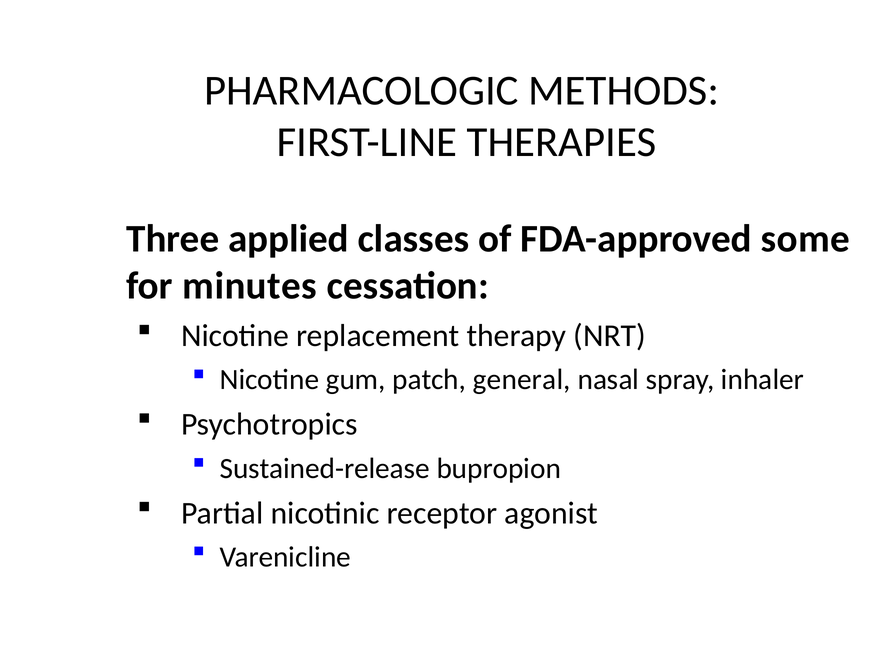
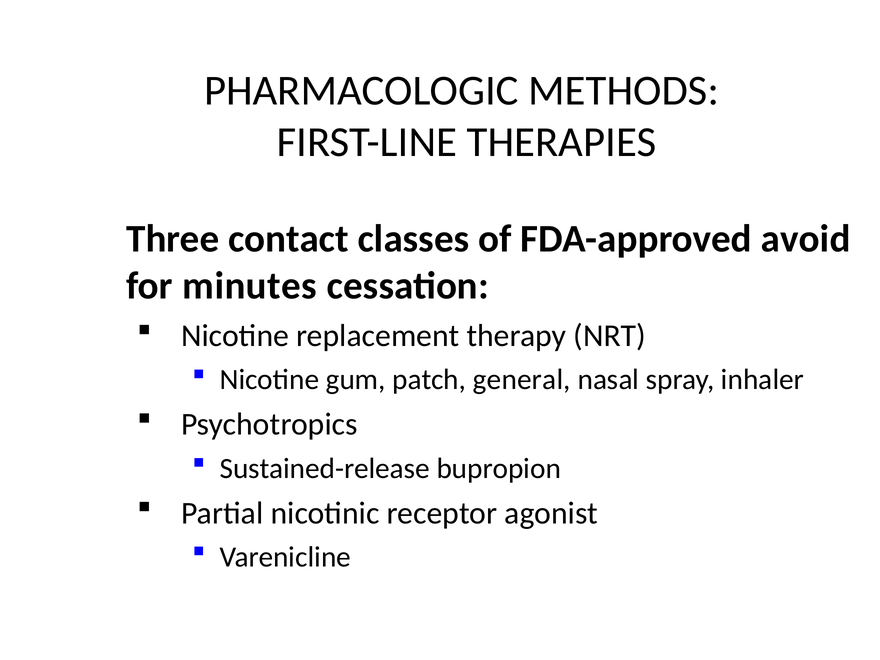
applied: applied -> contact
some: some -> avoid
